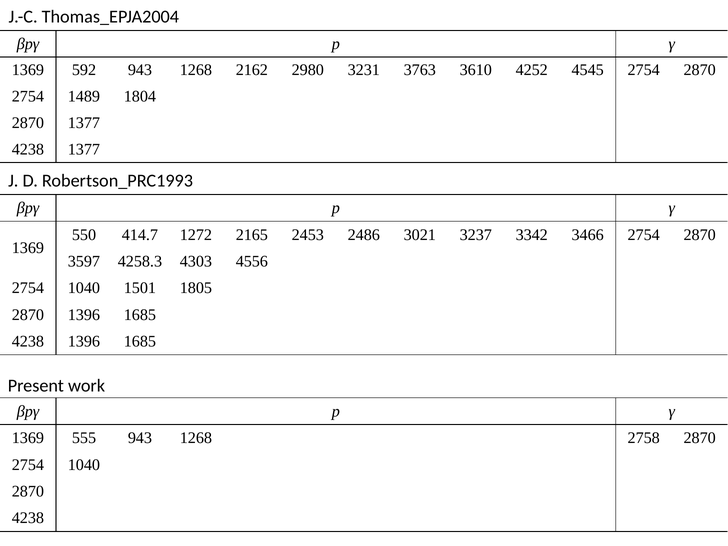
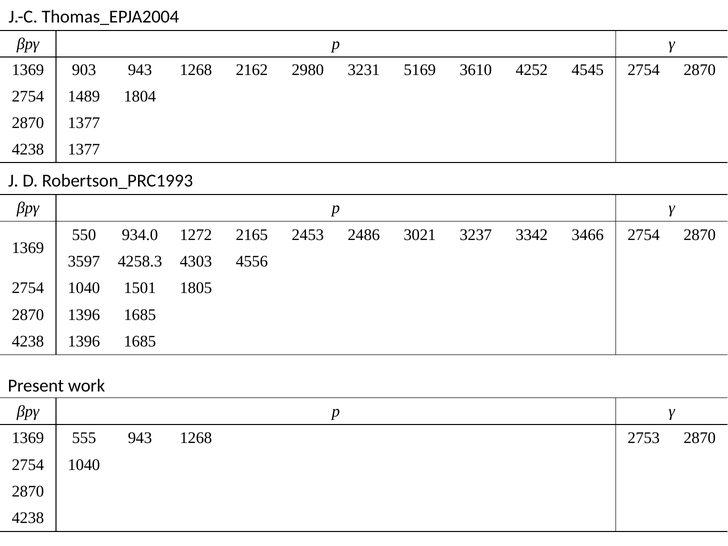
592: 592 -> 903
3763: 3763 -> 5169
414.7: 414.7 -> 934.0
2758: 2758 -> 2753
